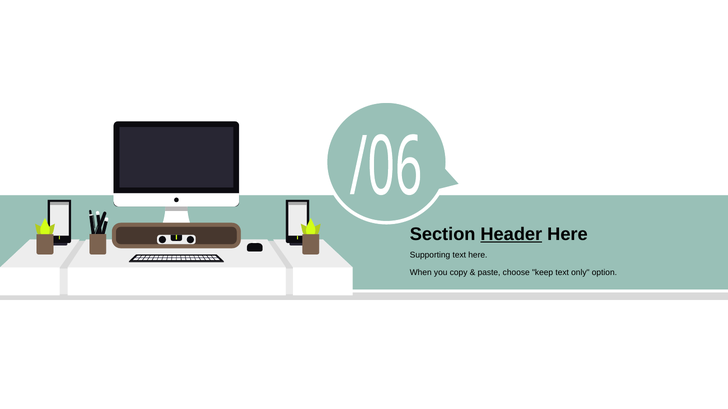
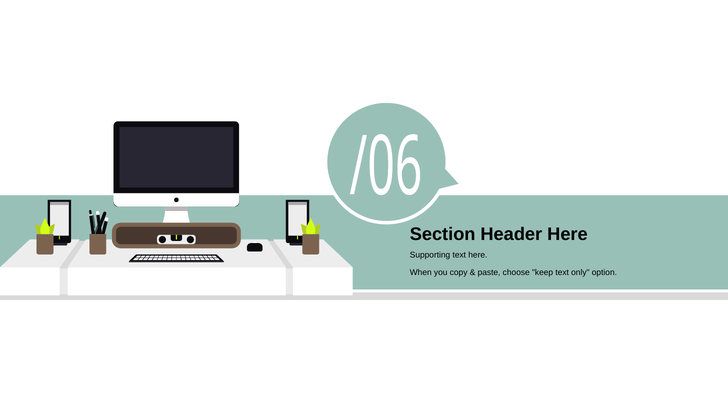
Header underline: present -> none
